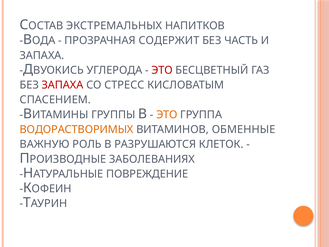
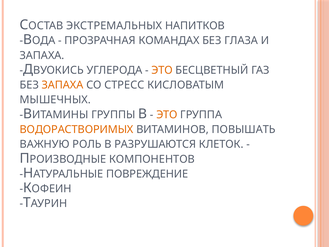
СОДЕРЖИТ: СОДЕРЖИТ -> КОМАНДАХ
ЧАСТЬ: ЧАСТЬ -> ГЛАЗА
ЭТО at (162, 70) colour: red -> orange
ЗАПАХА at (63, 85) colour: red -> orange
СПАСЕНИЕМ: СПАСЕНИЕМ -> МЫШЕЧНЫХ
ОБМЕННЫЕ: ОБМЕННЫЕ -> ПОВЫШАТЬ
ЗАБОЛЕВАНИЯХ: ЗАБОЛЕВАНИЯХ -> КОМПОНЕНТОВ
